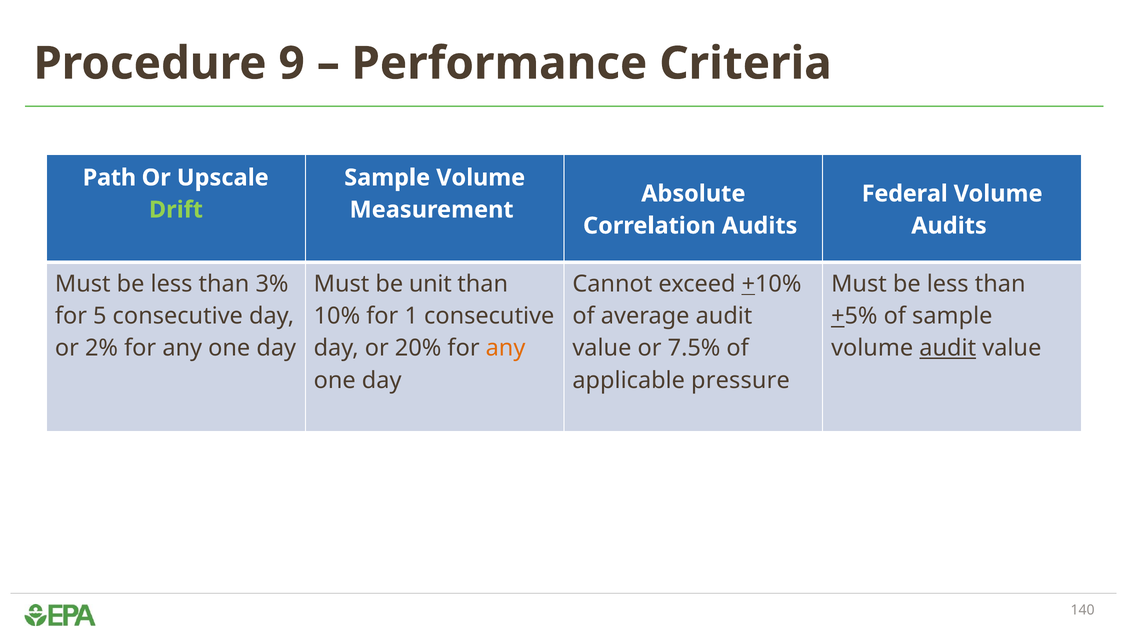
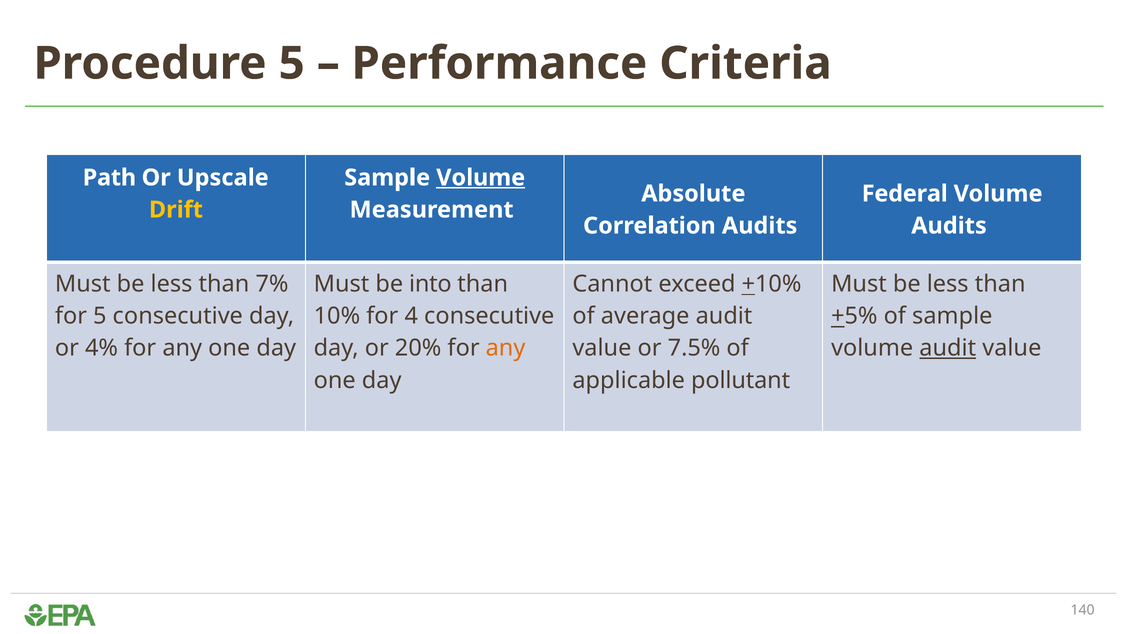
Procedure 9: 9 -> 5
Volume at (481, 178) underline: none -> present
Drift colour: light green -> yellow
3%: 3% -> 7%
unit: unit -> into
1: 1 -> 4
2%: 2% -> 4%
pressure: pressure -> pollutant
